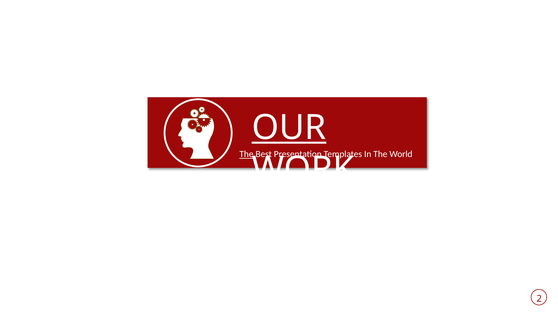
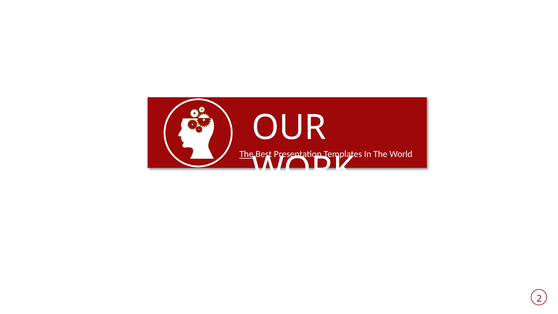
OUR underline: present -> none
